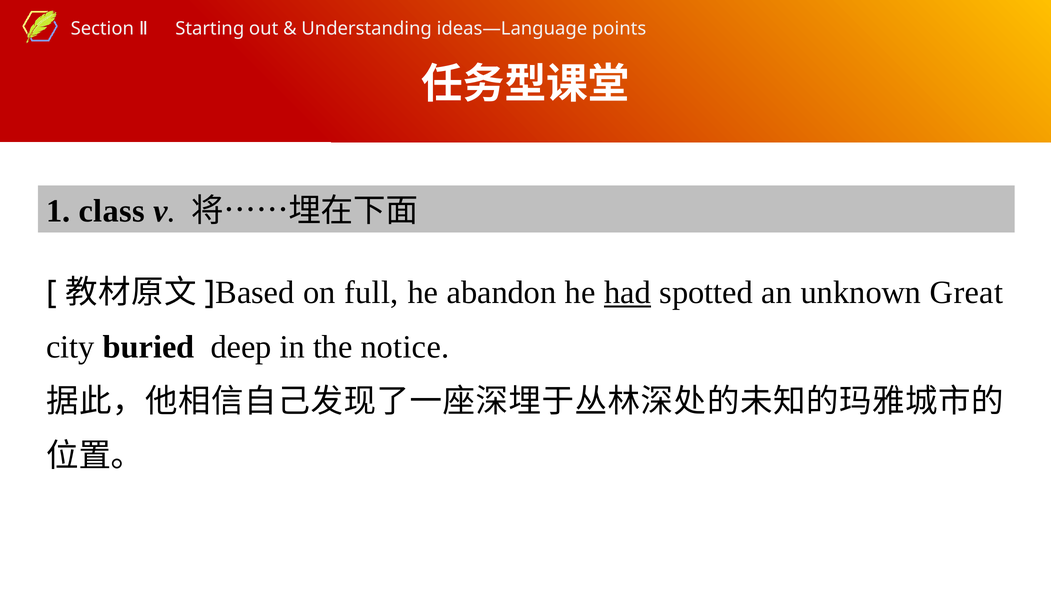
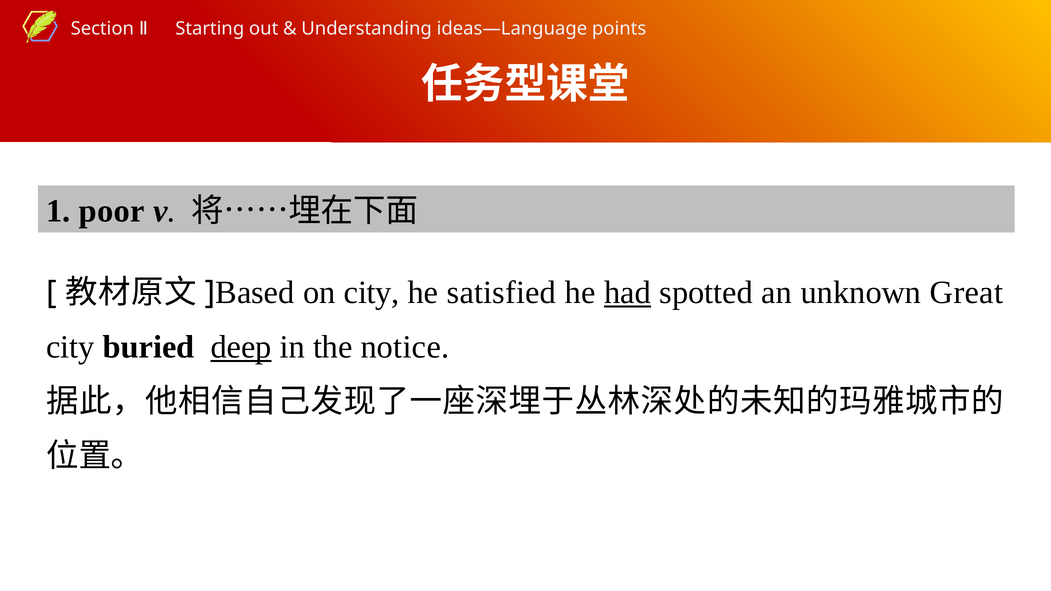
class: class -> poor
on full: full -> city
abandon: abandon -> satisfied
deep underline: none -> present
